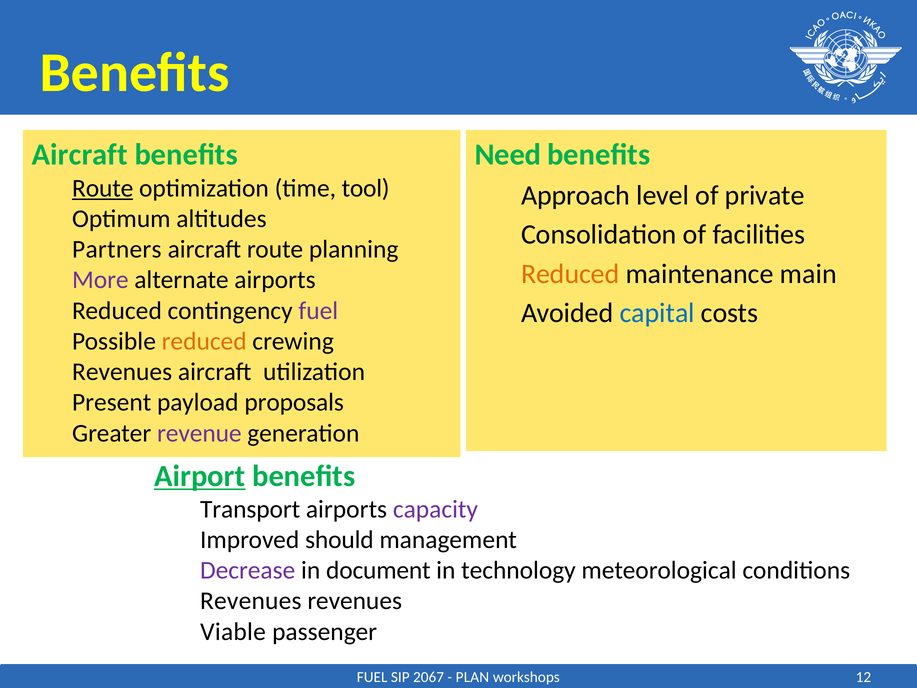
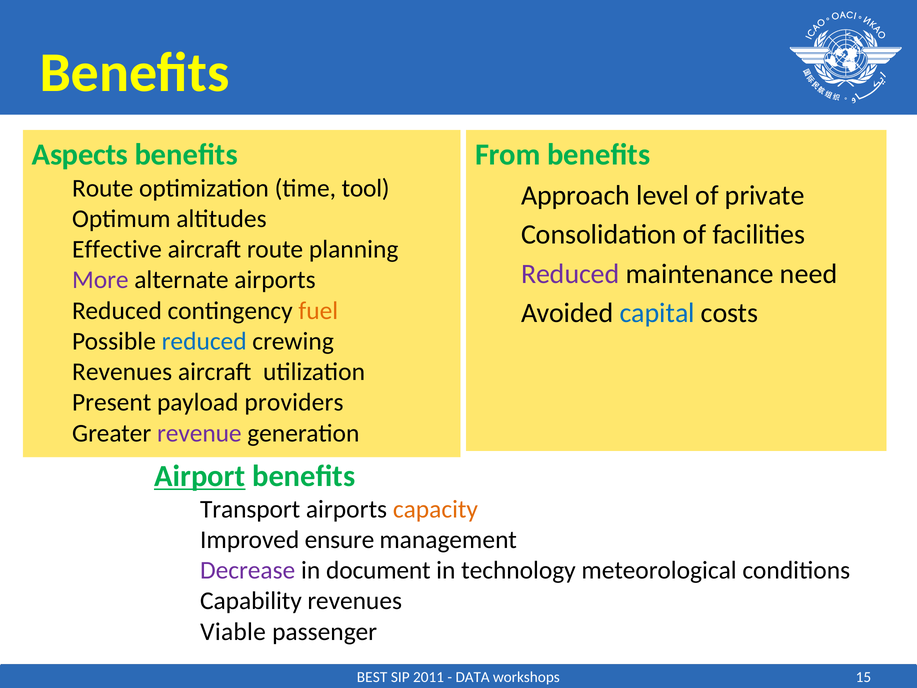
Aircraft at (80, 155): Aircraft -> Aspects
Need: Need -> From
Route at (103, 188) underline: present -> none
Partners: Partners -> Effective
Reduced at (570, 274) colour: orange -> purple
main: main -> need
fuel at (318, 311) colour: purple -> orange
reduced at (204, 341) colour: orange -> blue
proposals: proposals -> providers
capacity colour: purple -> orange
should: should -> ensure
Revenues at (251, 601): Revenues -> Capability
FUEL at (372, 677): FUEL -> BEST
2067: 2067 -> 2011
PLAN: PLAN -> DATA
12: 12 -> 15
